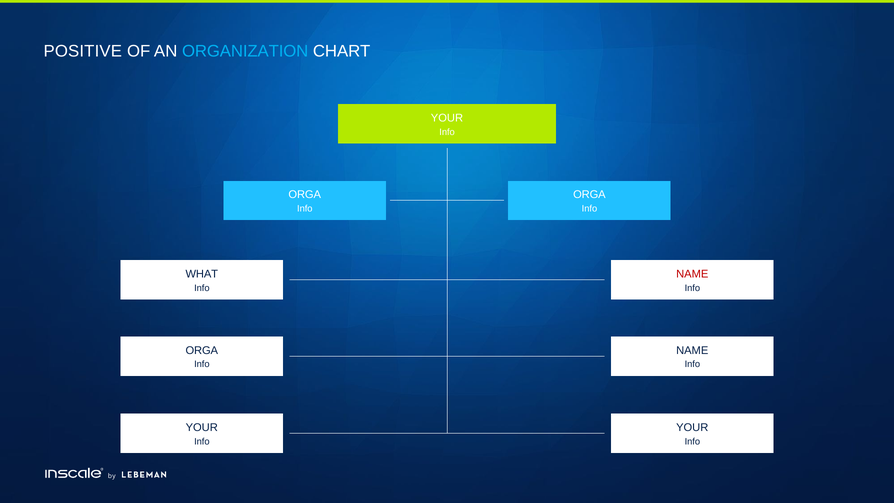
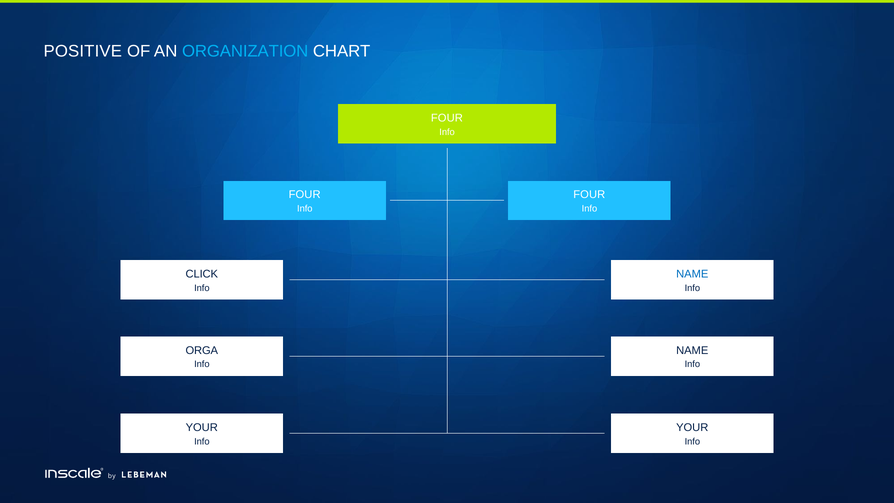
YOUR at (447, 118): YOUR -> FOUR
ORGA at (305, 195): ORGA -> FOUR
ORGA at (589, 195): ORGA -> FOUR
WHAT: WHAT -> CLICK
NAME at (692, 274) colour: red -> blue
